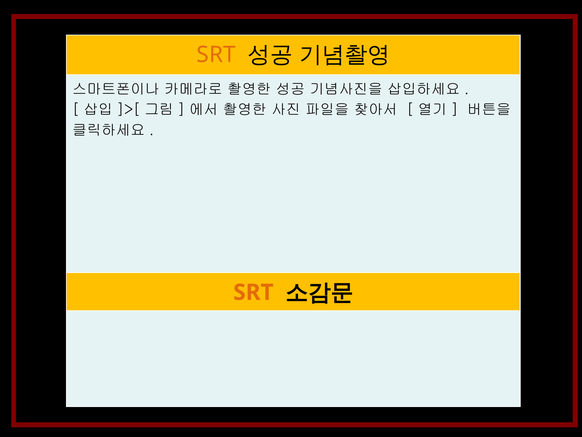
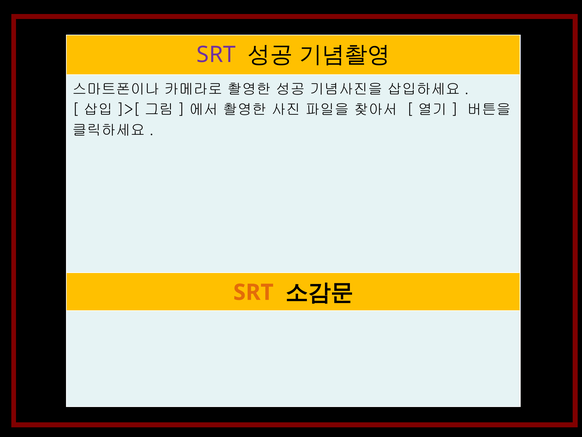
SRT at (216, 55) colour: orange -> purple
